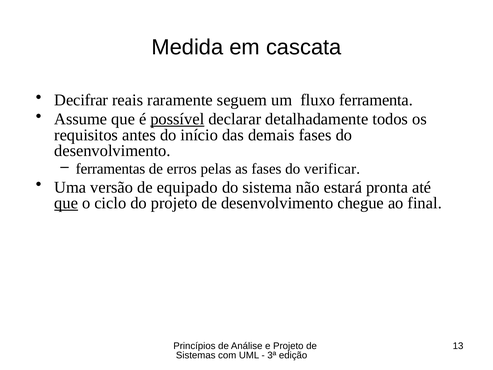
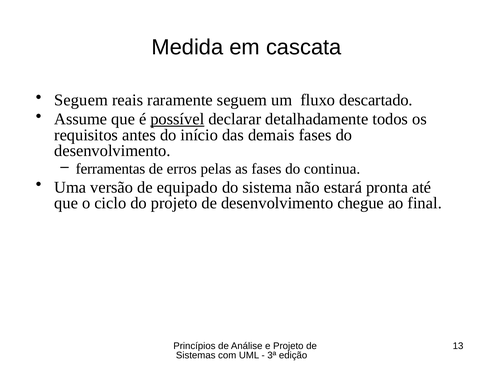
Decifrar at (81, 100): Decifrar -> Seguem
ferramenta: ferramenta -> descartado
verificar: verificar -> continua
que at (66, 203) underline: present -> none
